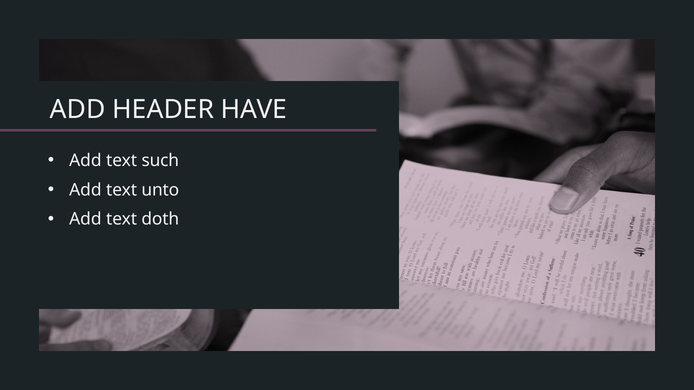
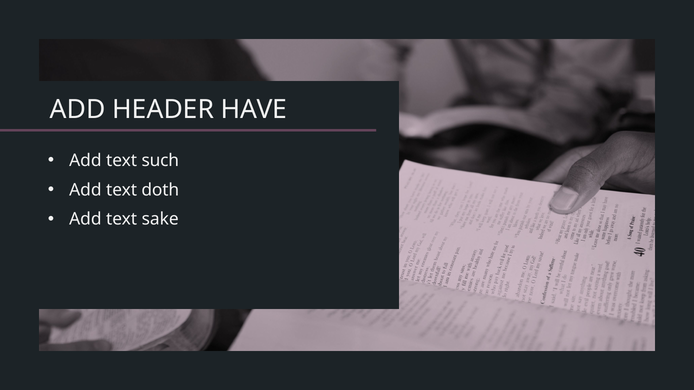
unto: unto -> doth
doth: doth -> sake
